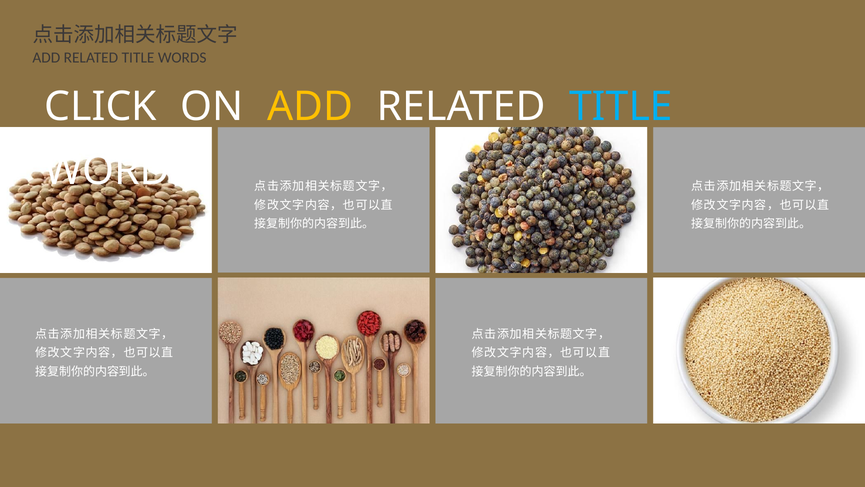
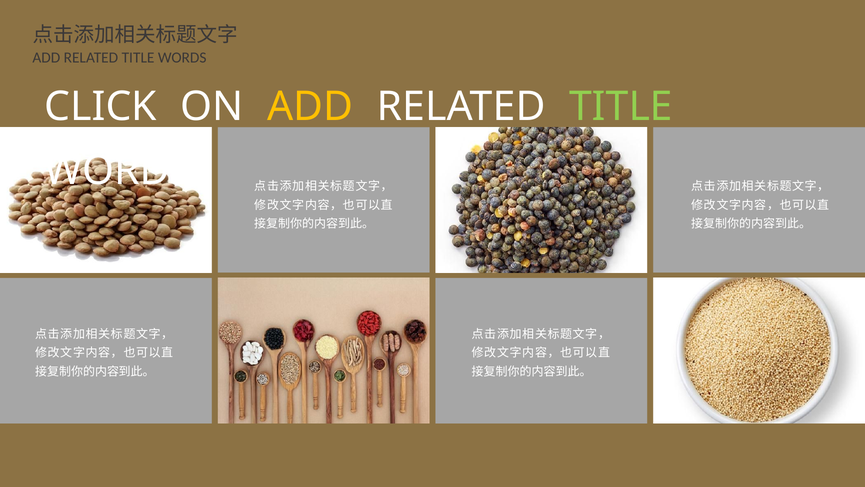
TITLE at (621, 107) colour: light blue -> light green
